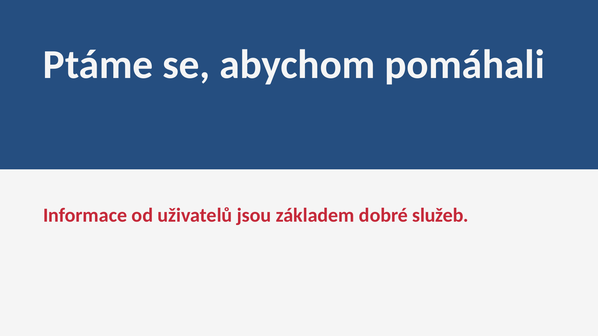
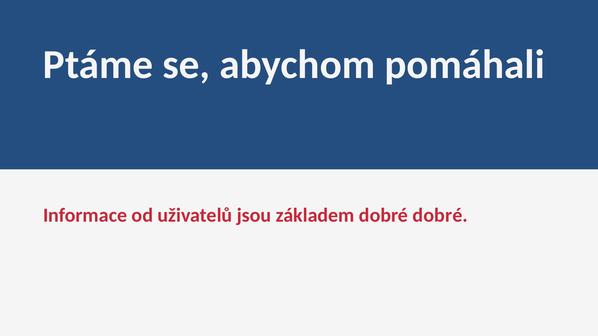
dobré služeb: služeb -> dobré
